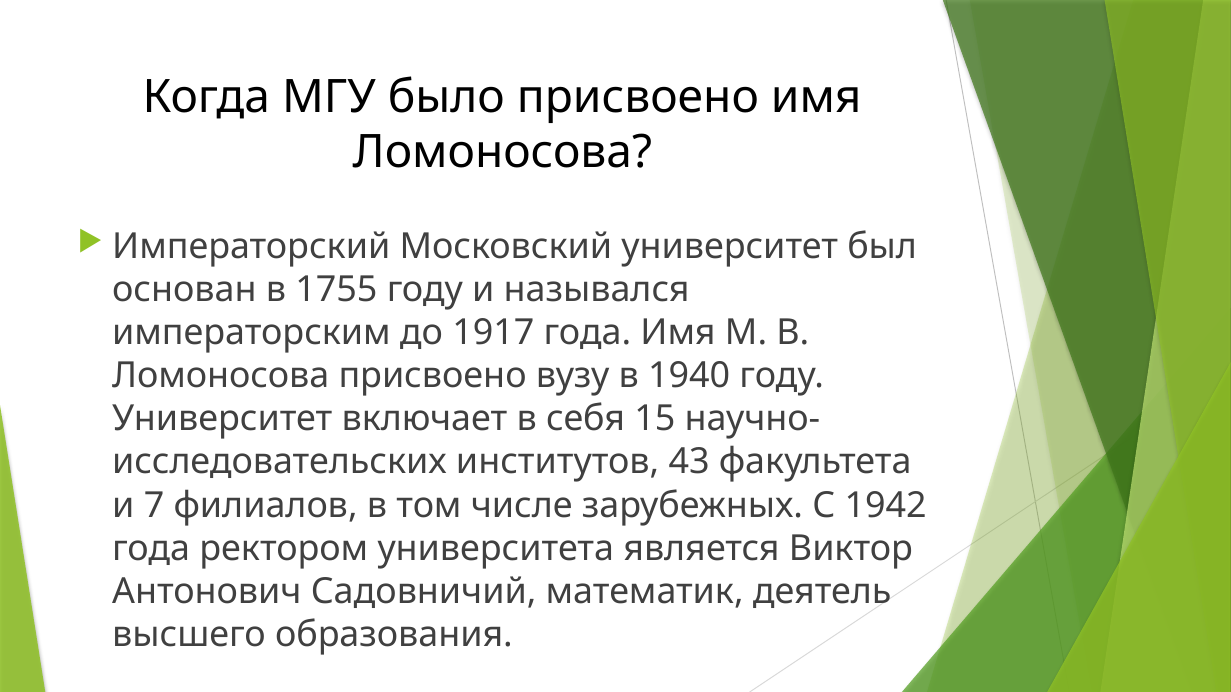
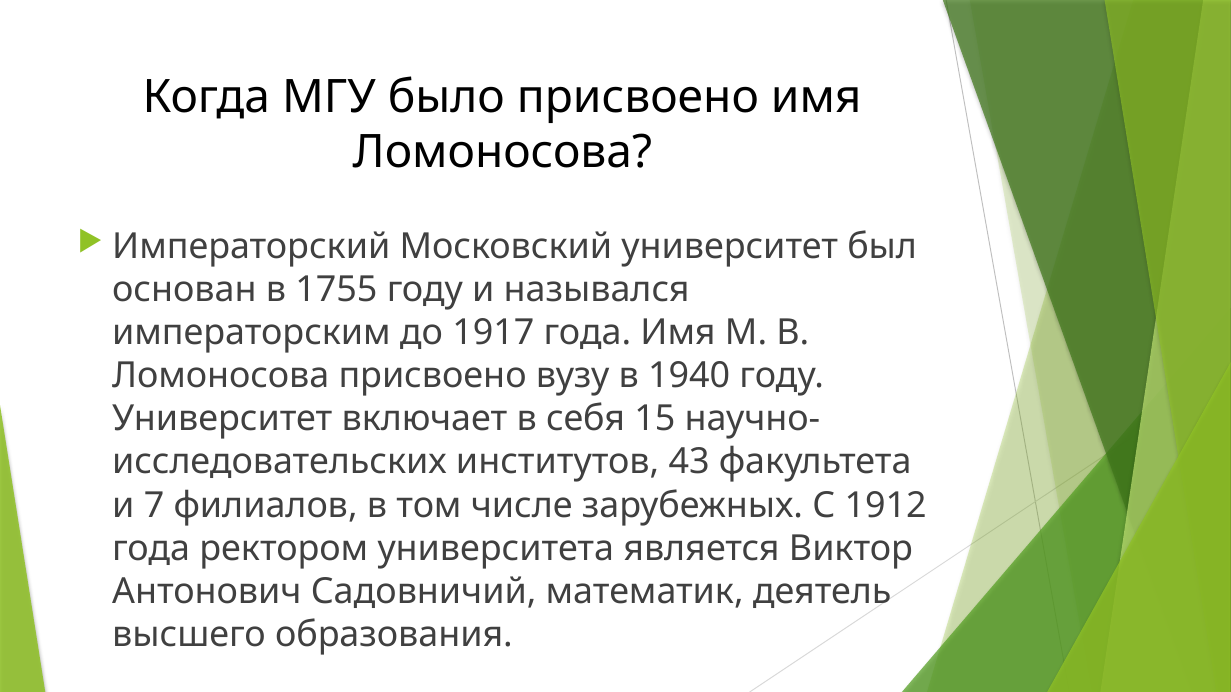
1942: 1942 -> 1912
